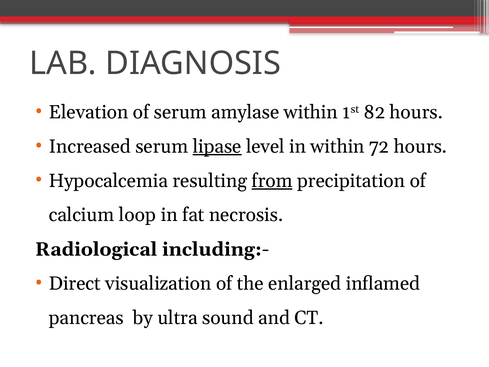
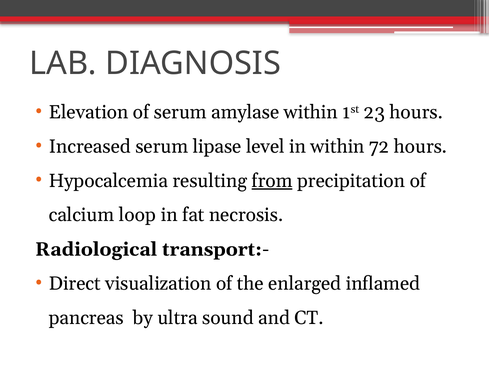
82: 82 -> 23
lipase underline: present -> none
including:-: including:- -> transport:-
